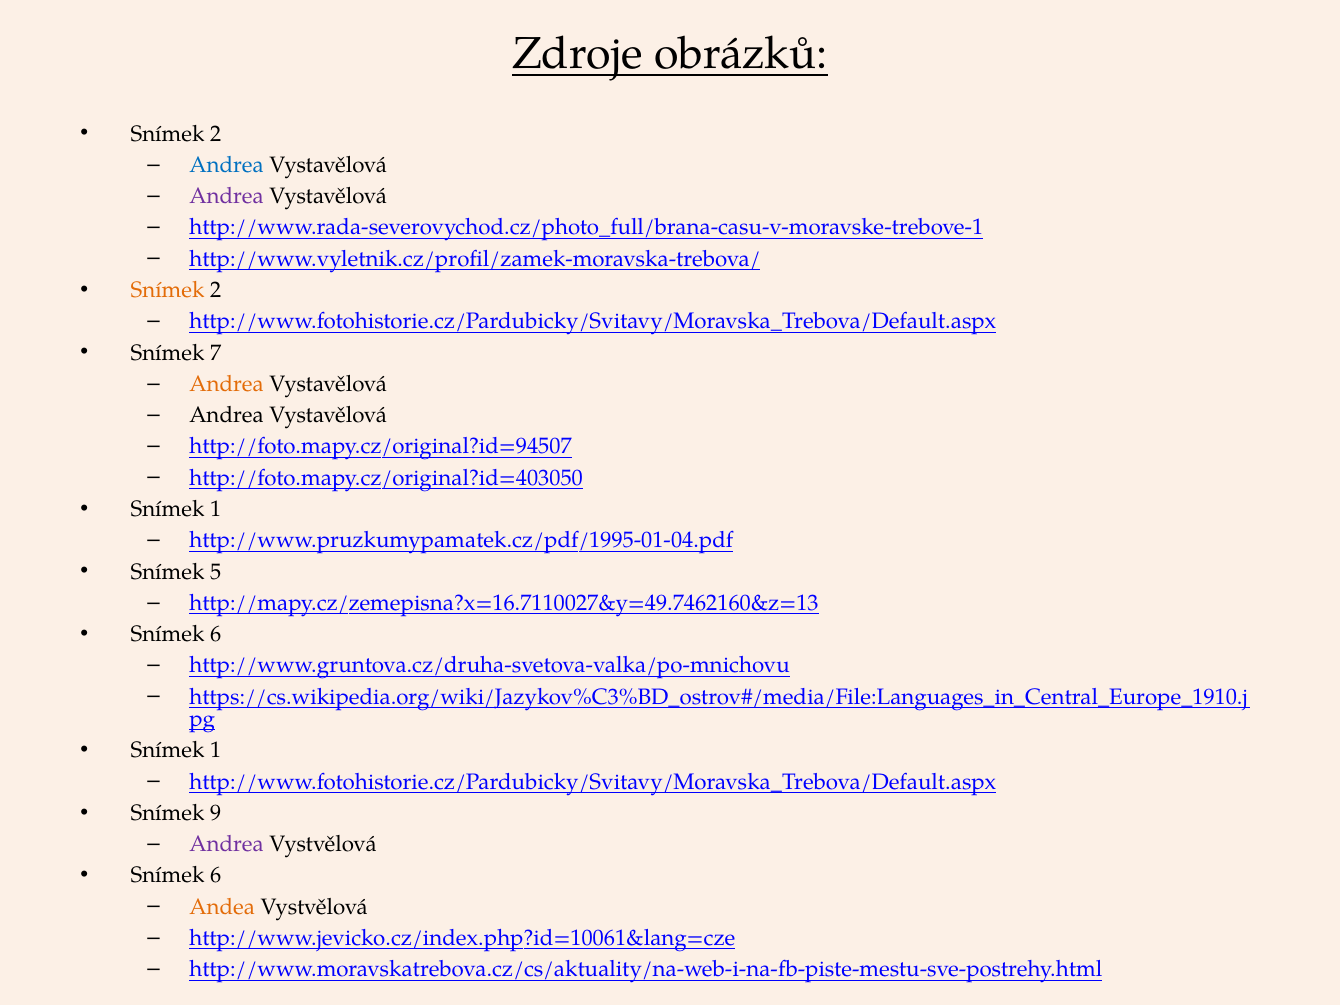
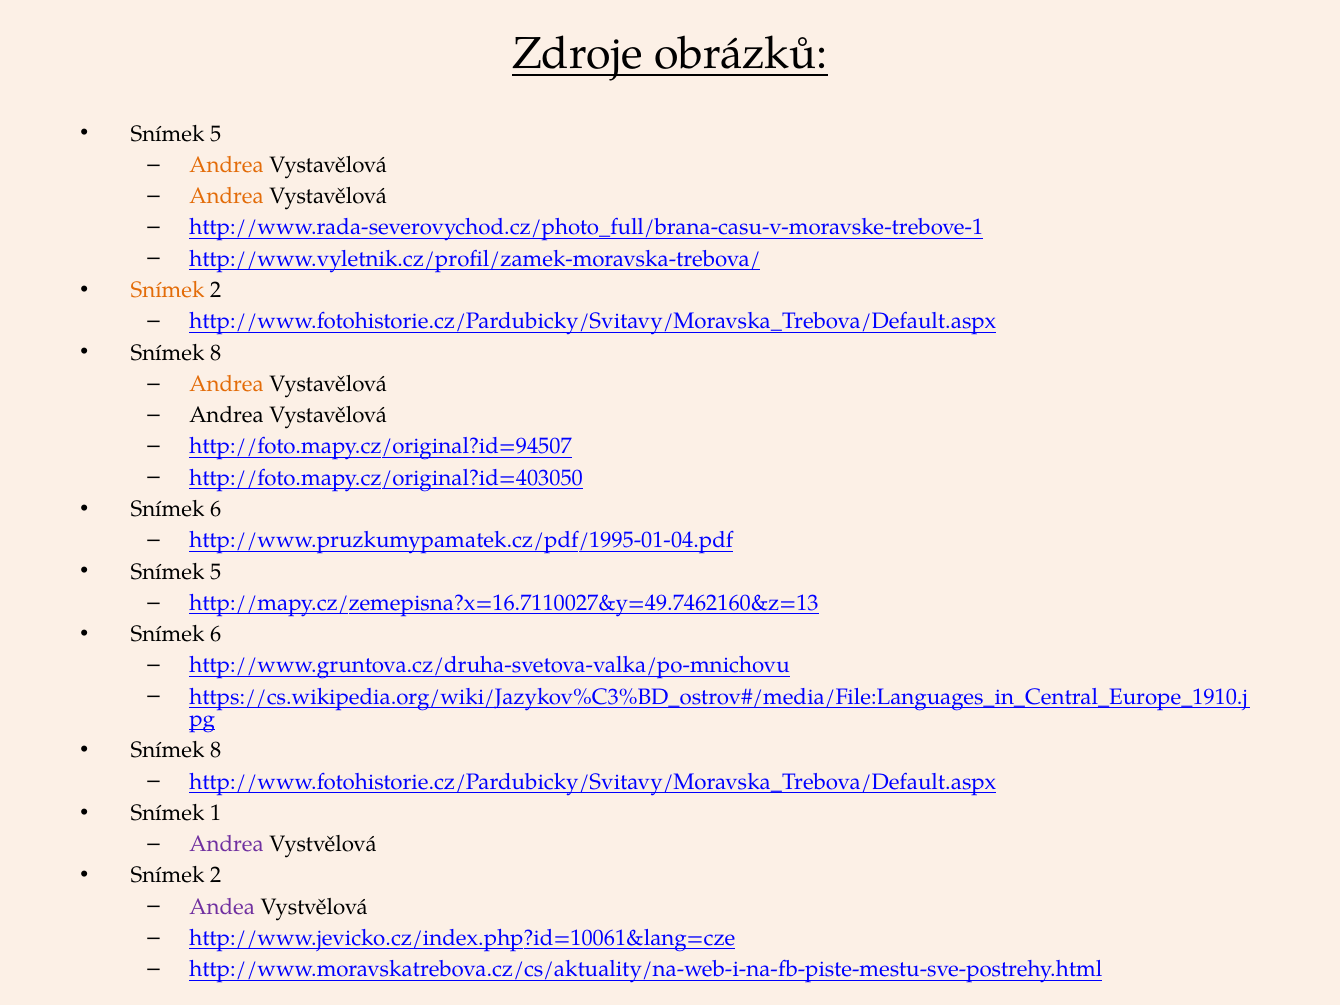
2 at (216, 134): 2 -> 5
Andrea at (227, 165) colour: blue -> orange
Andrea at (227, 196) colour: purple -> orange
7 at (216, 353): 7 -> 8
1 at (216, 509): 1 -> 6
1 at (216, 750): 1 -> 8
9: 9 -> 1
6 at (216, 876): 6 -> 2
Andea colour: orange -> purple
